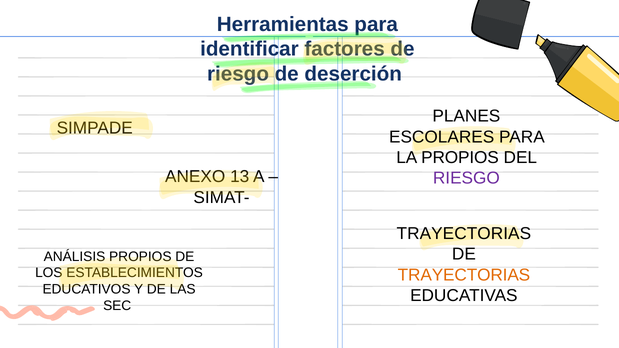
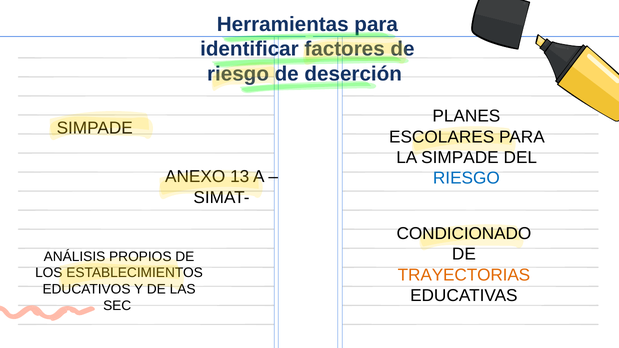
LA PROPIOS: PROPIOS -> SIMPADE
RIESGO at (466, 178) colour: purple -> blue
TRAYECTORIAS at (464, 234): TRAYECTORIAS -> CONDICIONADO
